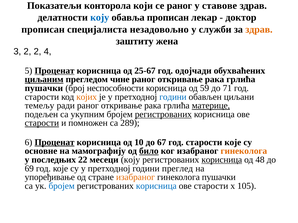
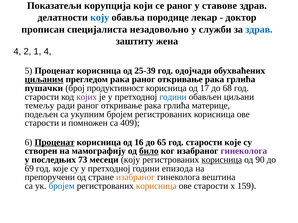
конторола: конторола -> корупција
обавља прописан: прописан -> породице
здрав at (259, 29) colour: orange -> blue
3 at (17, 52): 3 -> 4
2 2: 2 -> 1
Проценат at (55, 71) underline: present -> none
25-67: 25-67 -> 25-39
прегледом чине: чине -> рака
неспособности: неспособности -> продуктивност
59: 59 -> 17
71: 71 -> 68
којих colour: orange -> purple
материце underline: present -> none
регистрованих at (163, 115) underline: present -> none
старости at (42, 123) underline: present -> none
289: 289 -> 409
10: 10 -> 16
67: 67 -> 65
основне: основне -> створен
гинеколога at (244, 151) colour: orange -> purple
22: 22 -> 73
48: 48 -> 90
преглед: преглед -> епизода
упоређивање: упоређивање -> препоручени
гинеколога пушачки: пушачки -> вештина
корисница at (156, 186) colour: blue -> orange
105: 105 -> 159
